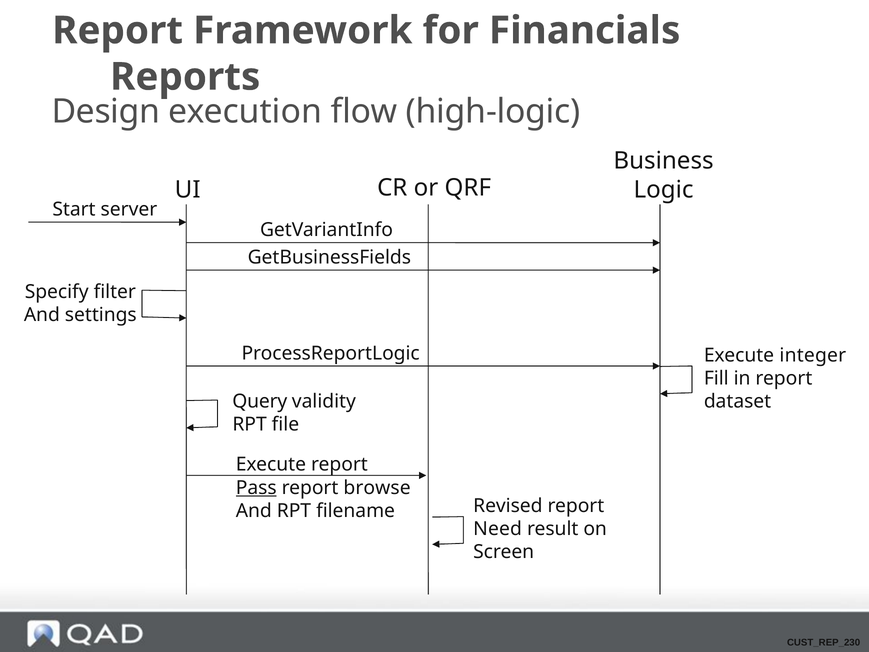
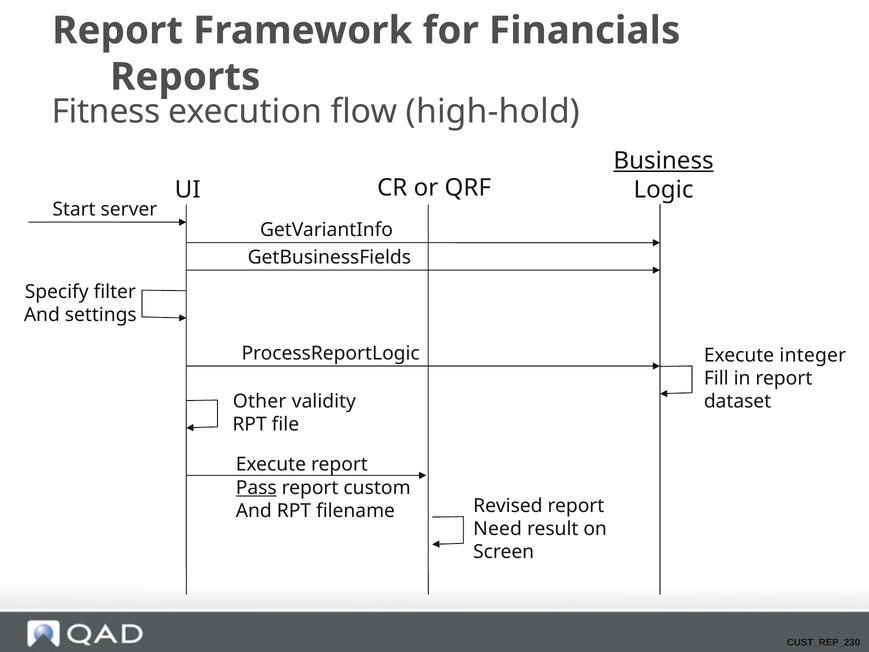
Design: Design -> Fitness
high-logic: high-logic -> high-hold
Business underline: none -> present
Query: Query -> Other
browse: browse -> custom
